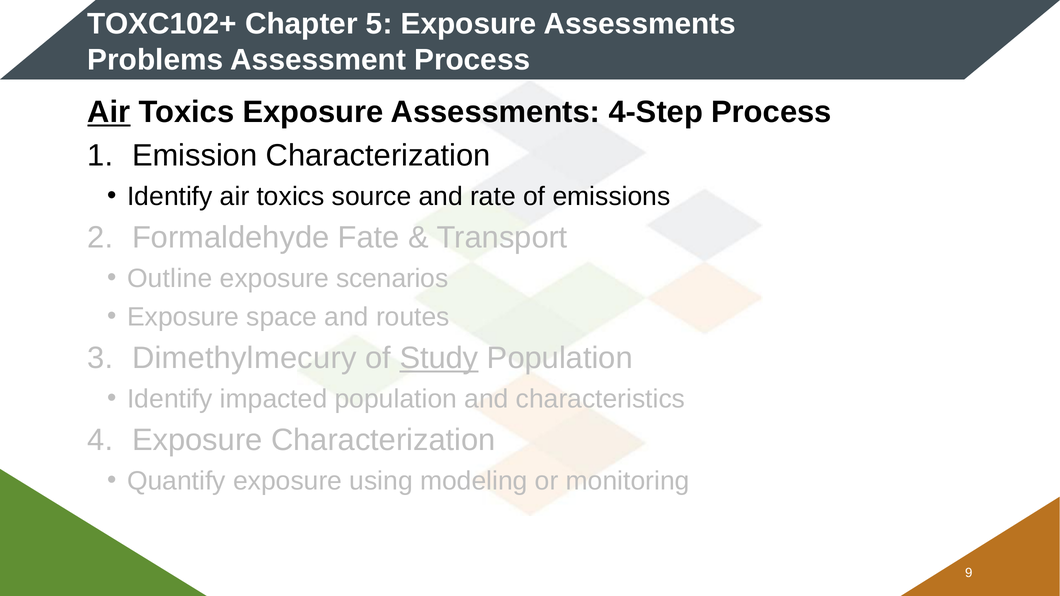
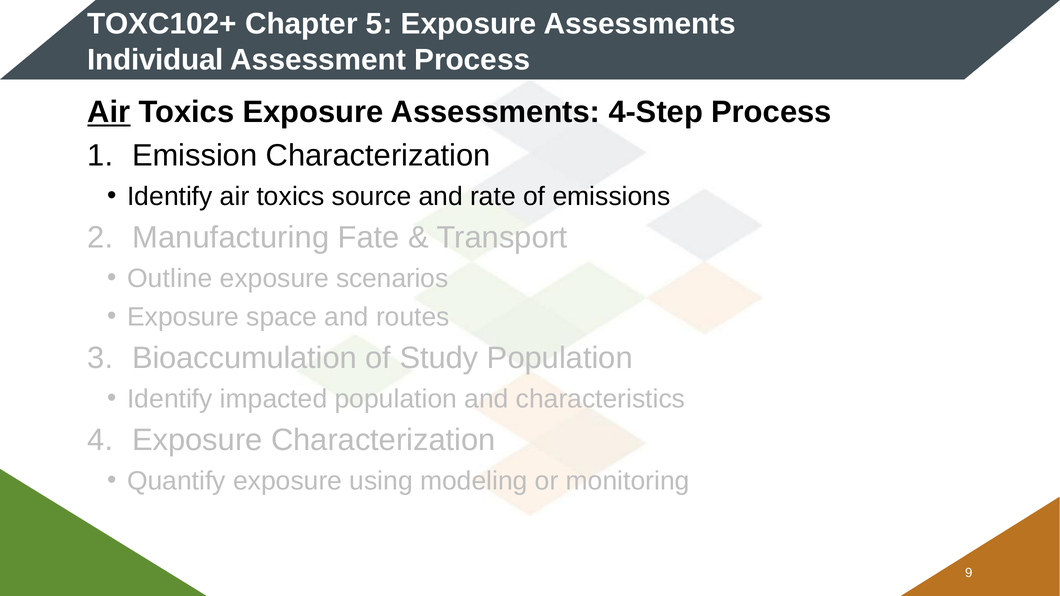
Problems: Problems -> Individual
Formaldehyde: Formaldehyde -> Manufacturing
Dimethylmecury: Dimethylmecury -> Bioaccumulation
Study underline: present -> none
